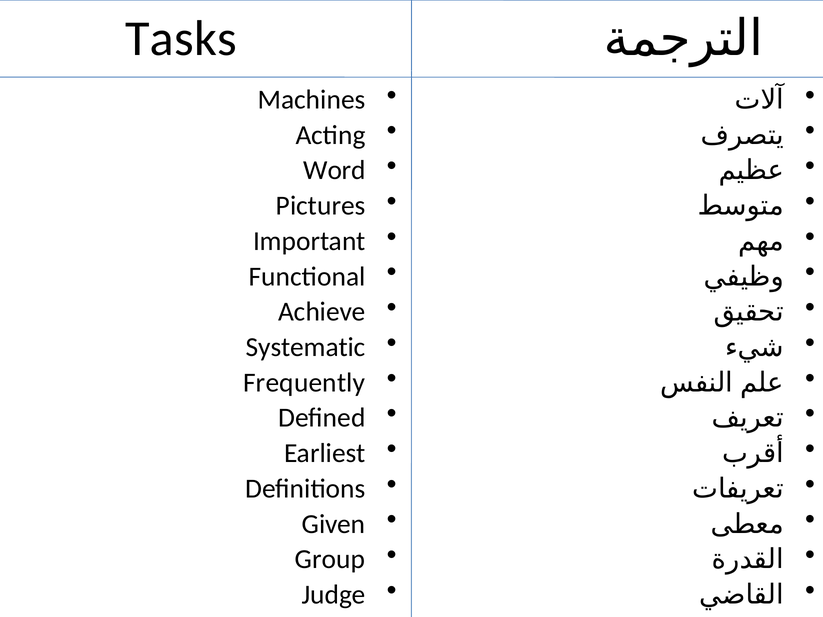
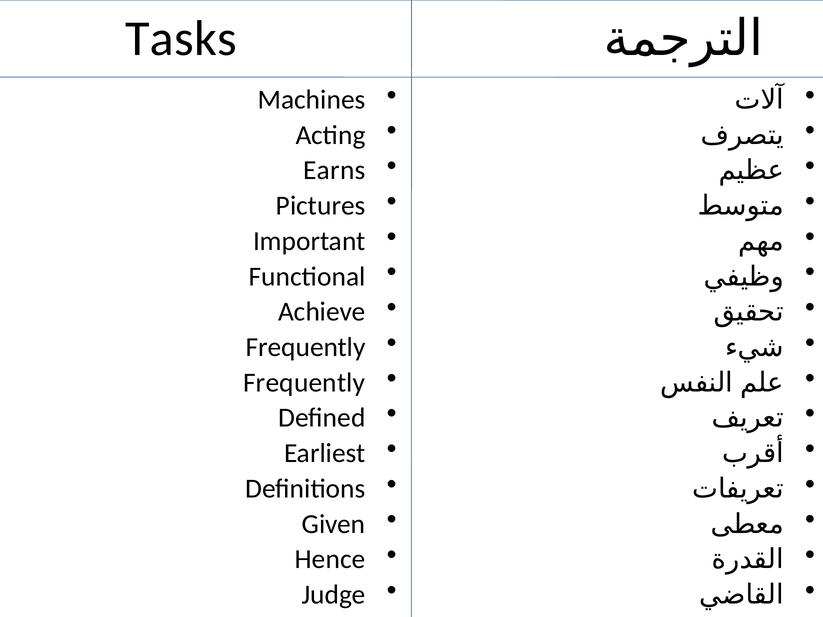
Word: Word -> Earns
Systematic at (306, 347): Systematic -> Frequently
Group: Group -> Hence
